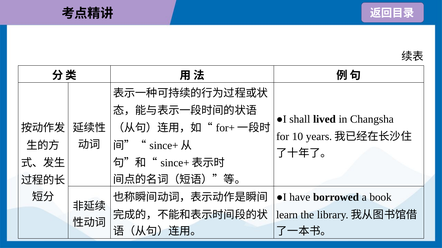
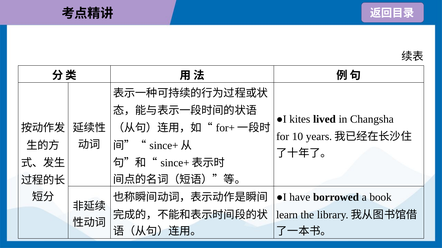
shall: shall -> kites
